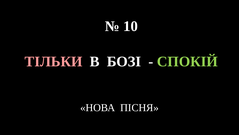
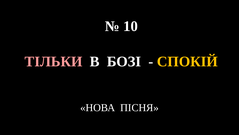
СПОКІЙ colour: light green -> yellow
